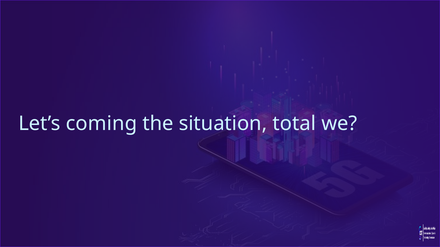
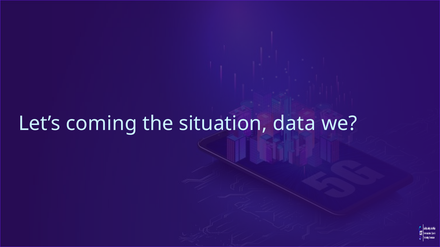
total: total -> data
